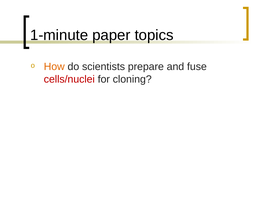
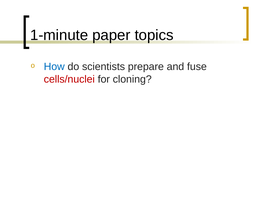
How colour: orange -> blue
